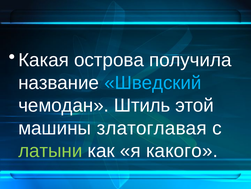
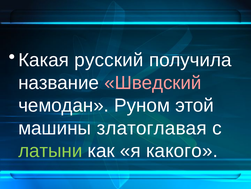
острова: острова -> русский
Шведский colour: light blue -> pink
Штиль: Штиль -> Руном
